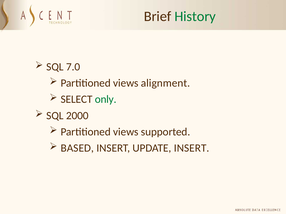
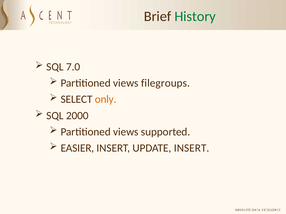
alignment: alignment -> filegroups
only colour: green -> orange
BASED: BASED -> EASIER
